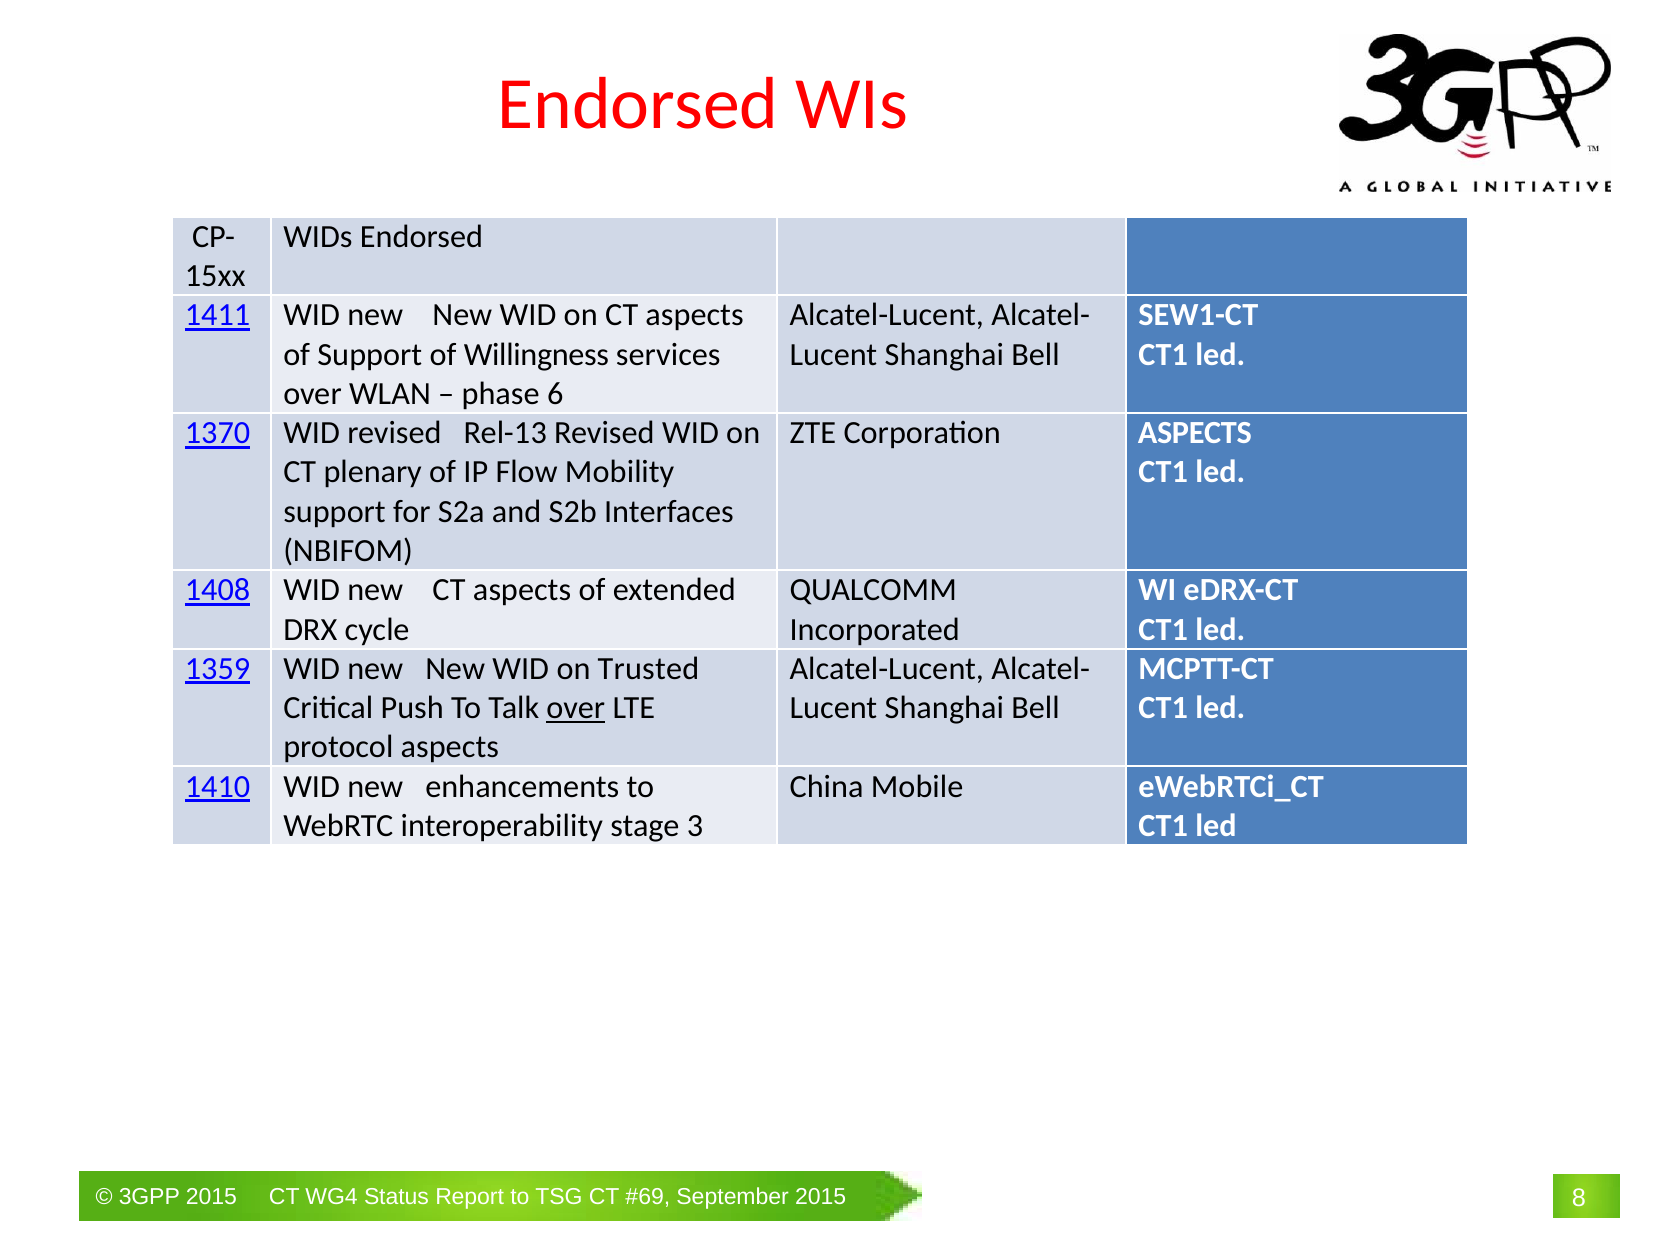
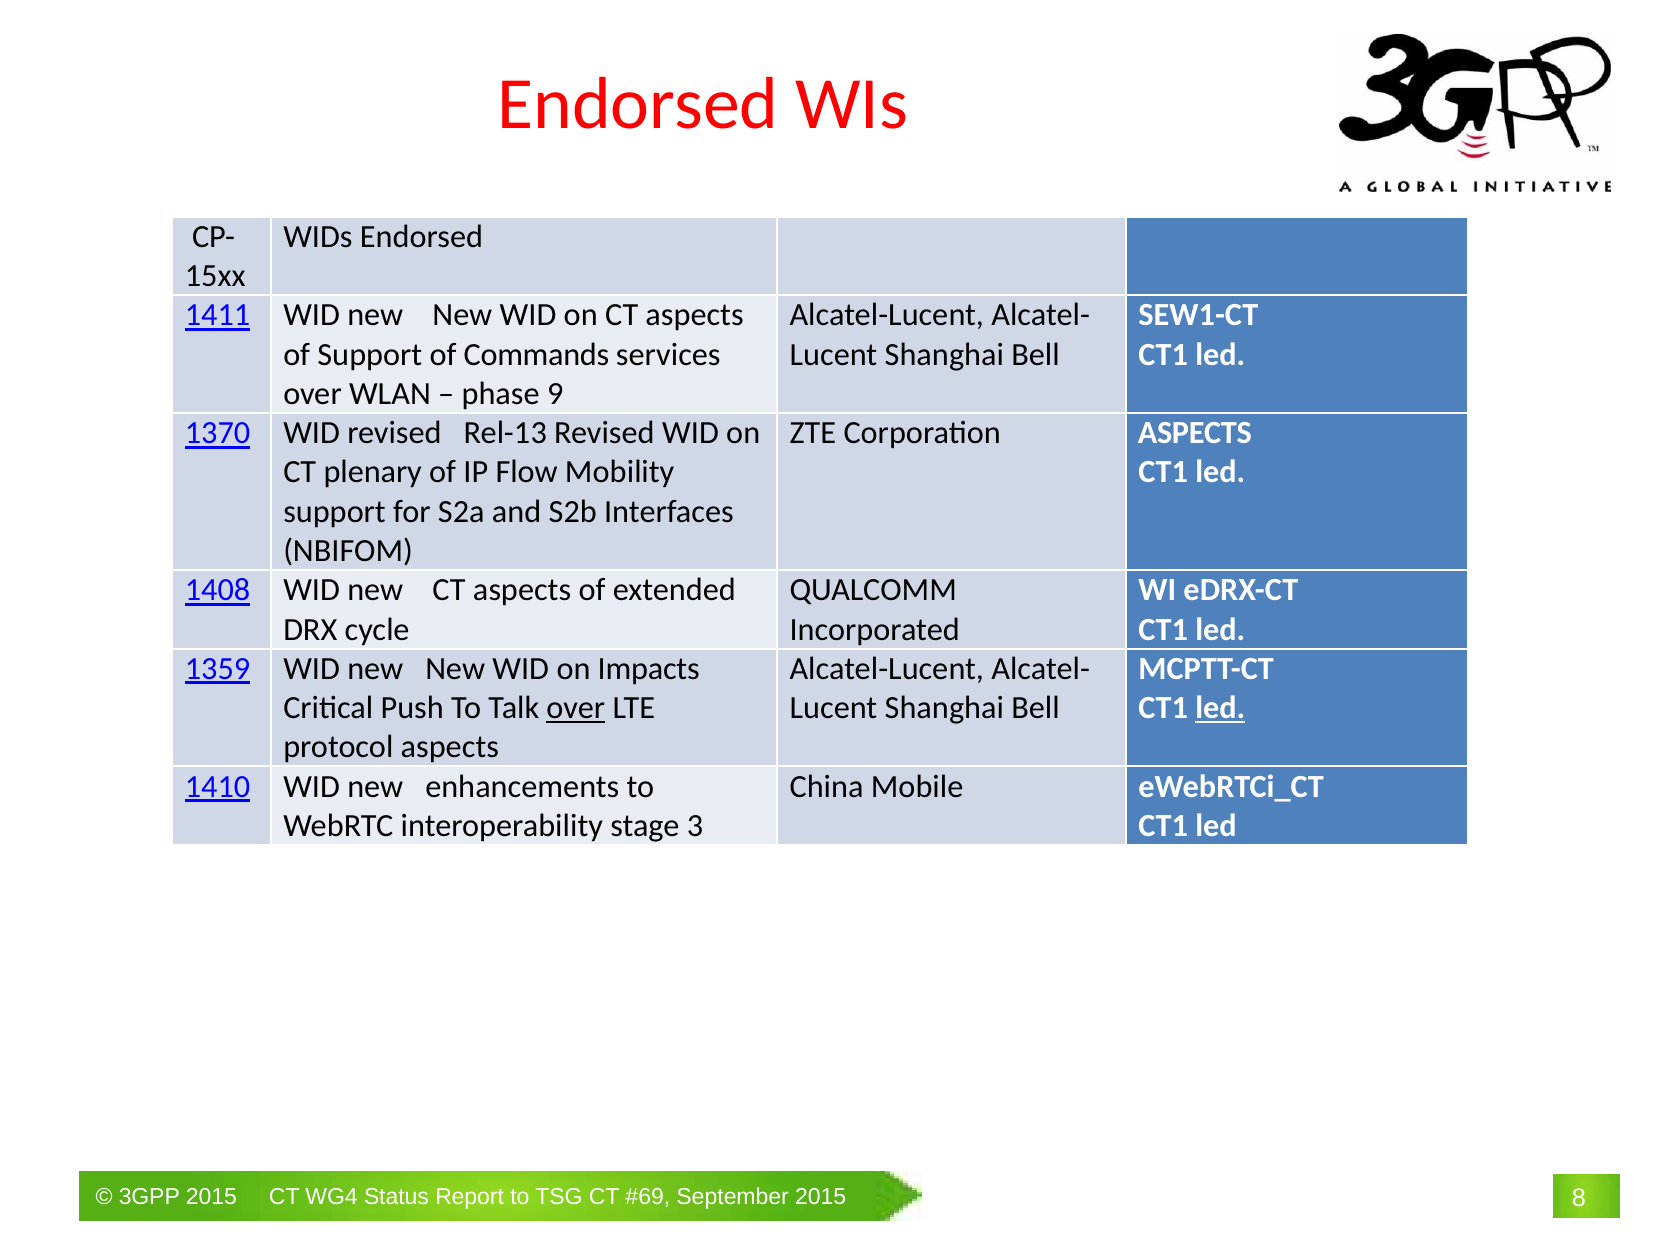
Willingness: Willingness -> Commands
6: 6 -> 9
Trusted: Trusted -> Impacts
led at (1220, 708) underline: none -> present
